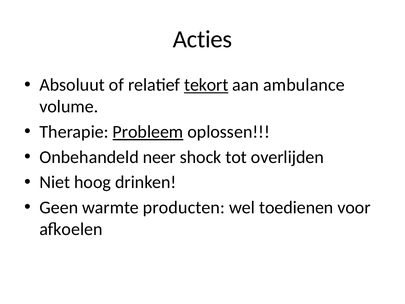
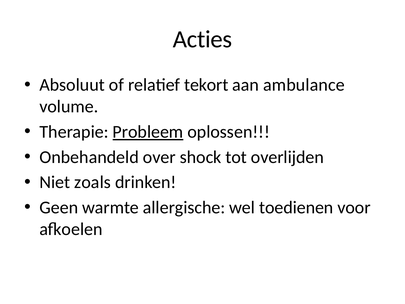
tekort underline: present -> none
neer: neer -> over
hoog: hoog -> zoals
producten: producten -> allergische
